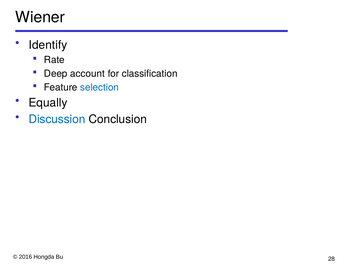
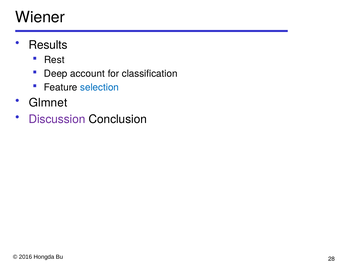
Identify: Identify -> Results
Rate: Rate -> Rest
Equally: Equally -> Glmnet
Discussion colour: blue -> purple
